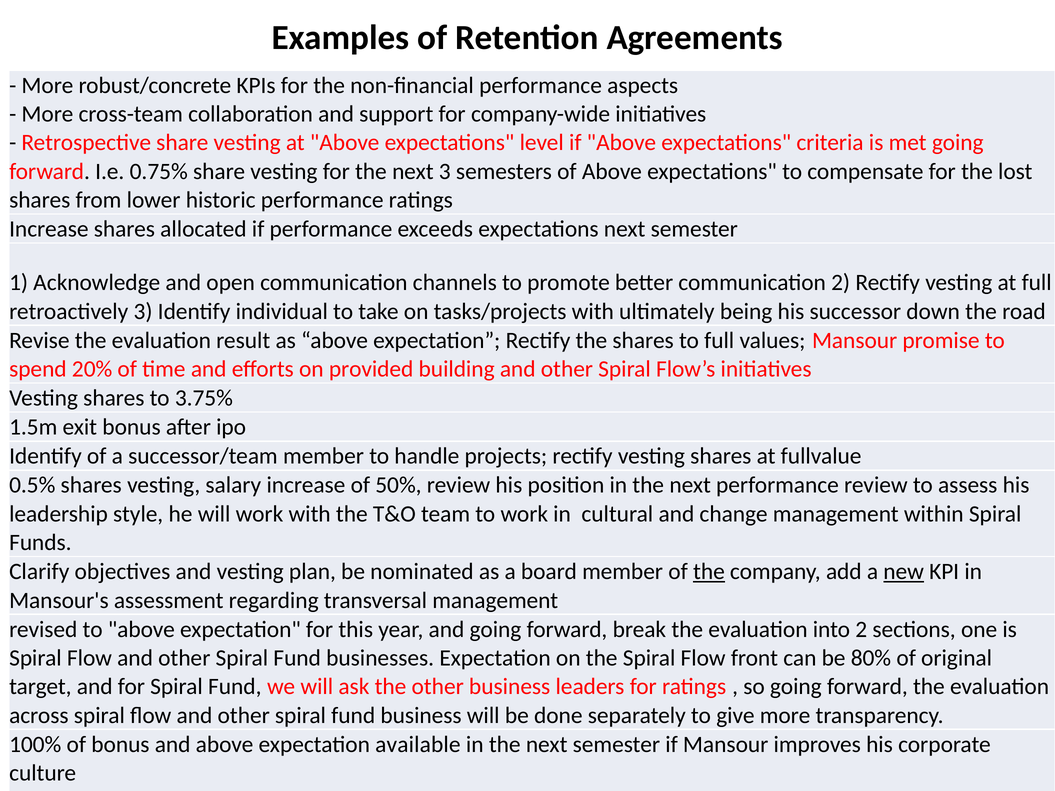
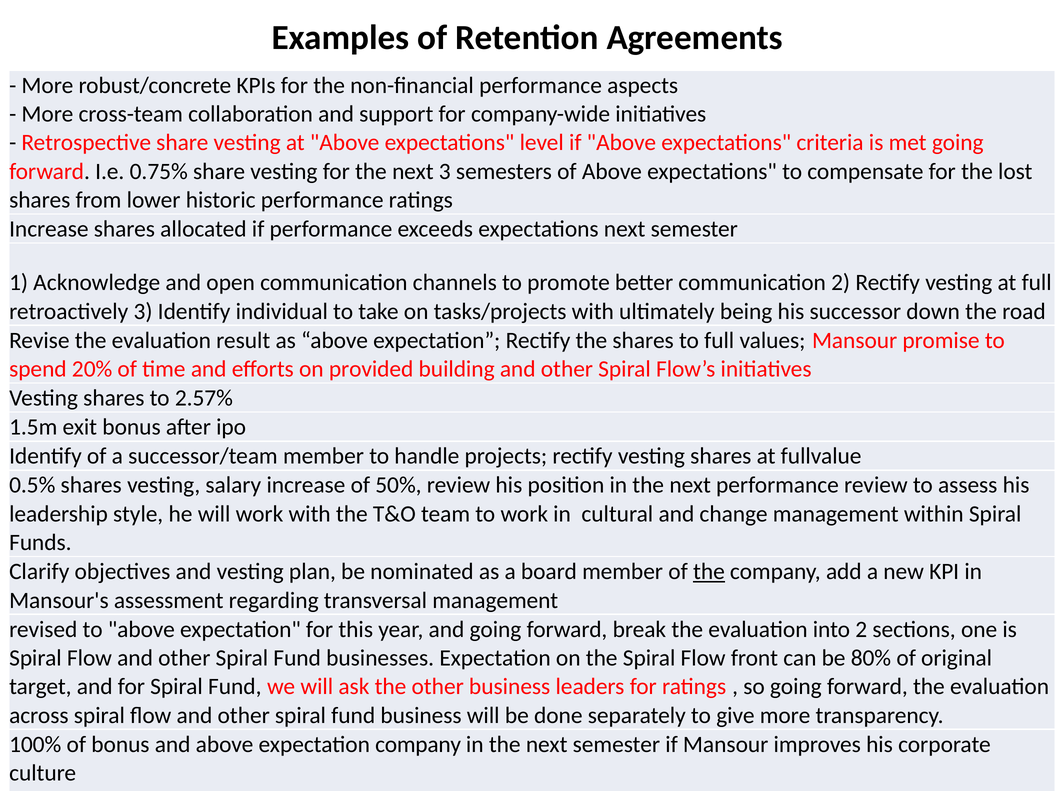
3.75%: 3.75% -> 2.57%
new underline: present -> none
expectation available: available -> company
